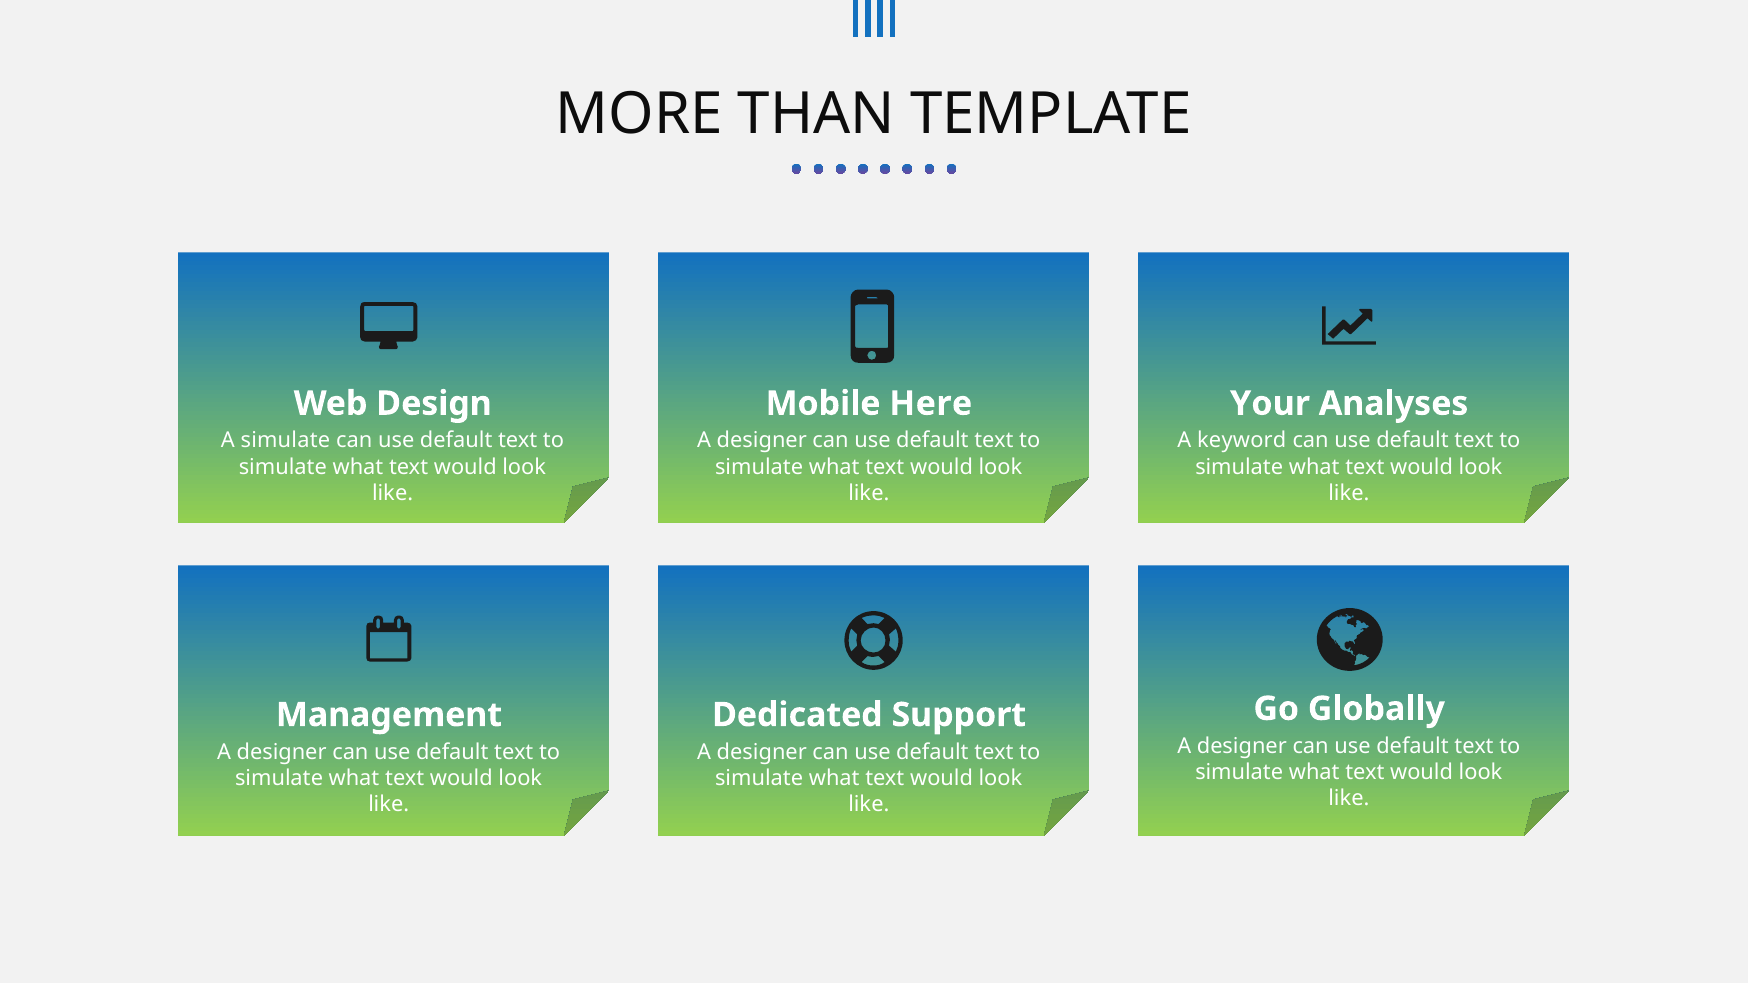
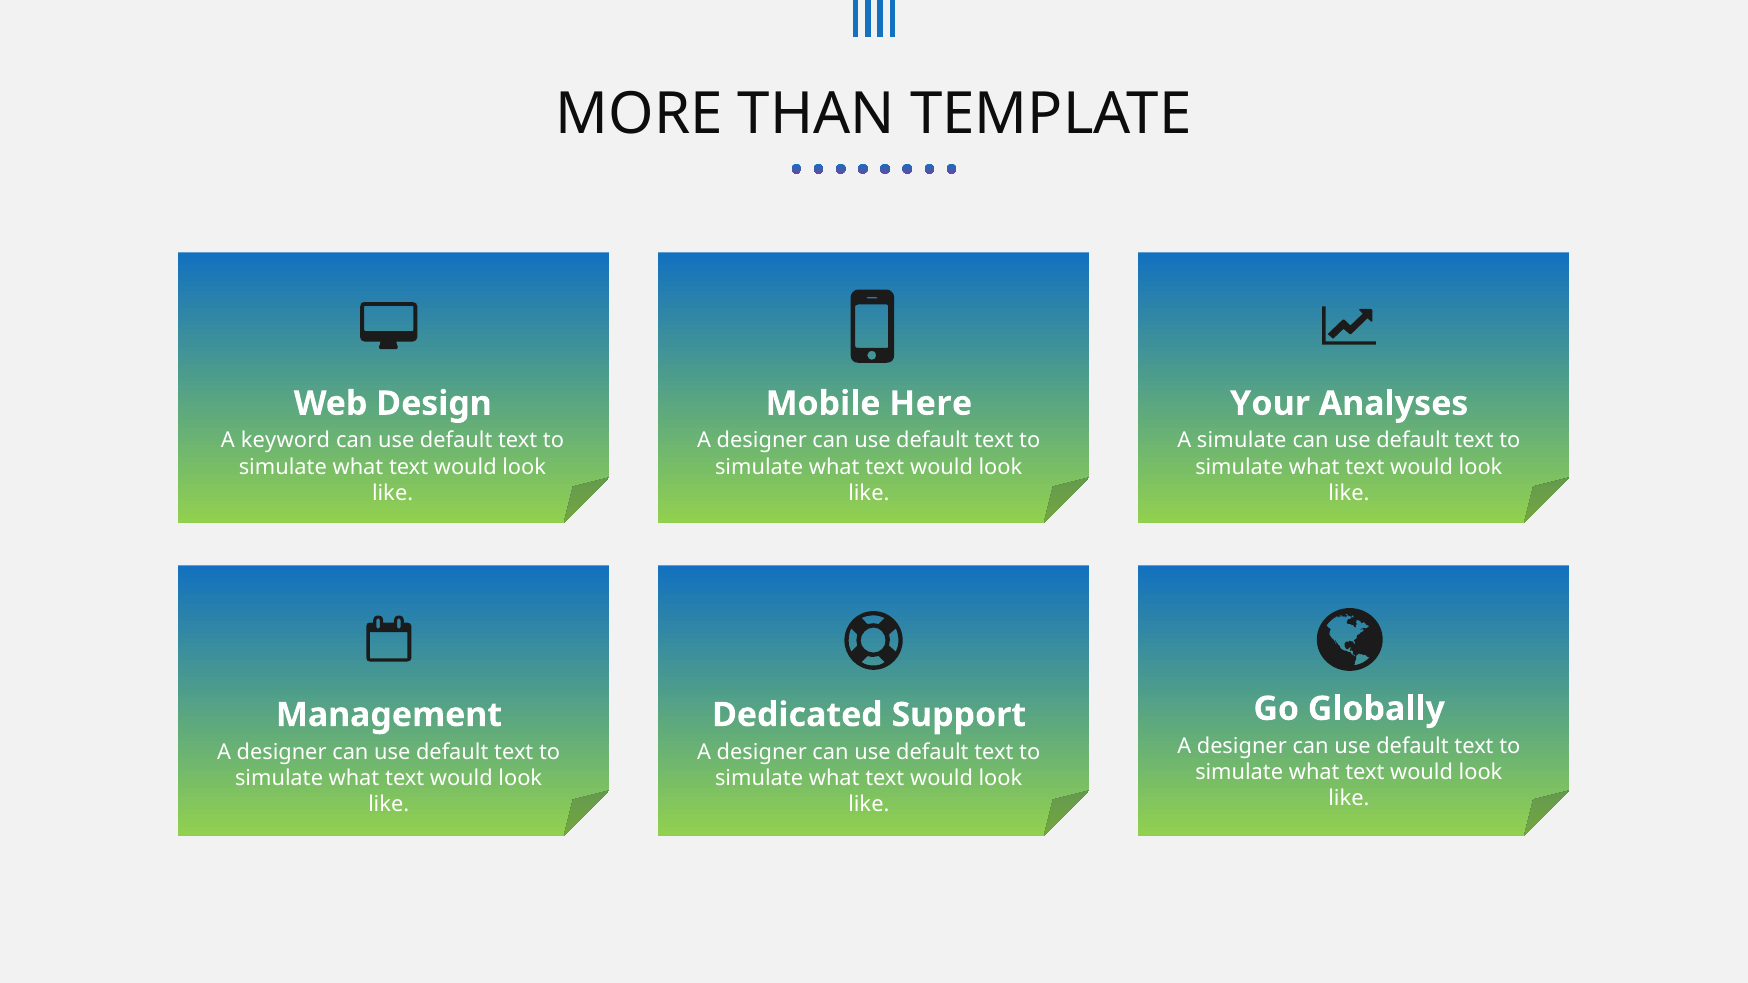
A simulate: simulate -> keyword
A keyword: keyword -> simulate
